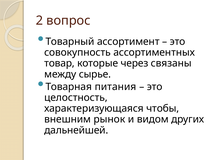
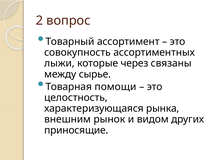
товар: товар -> лыжи
питания: питания -> помощи
чтобы: чтобы -> рынка
дальнейшей: дальнейшей -> приносящие
